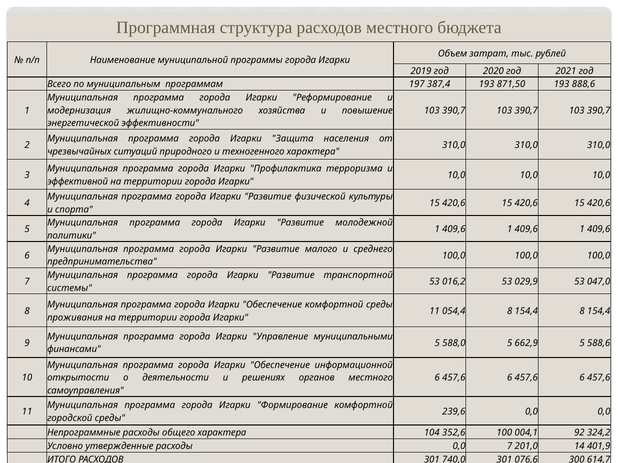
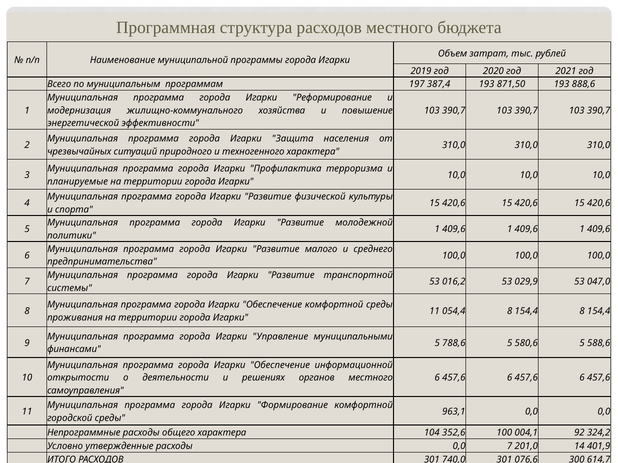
эффективной: эффективной -> планируемые
588,0: 588,0 -> 788,6
662,9: 662,9 -> 580,6
239,6: 239,6 -> 963,1
